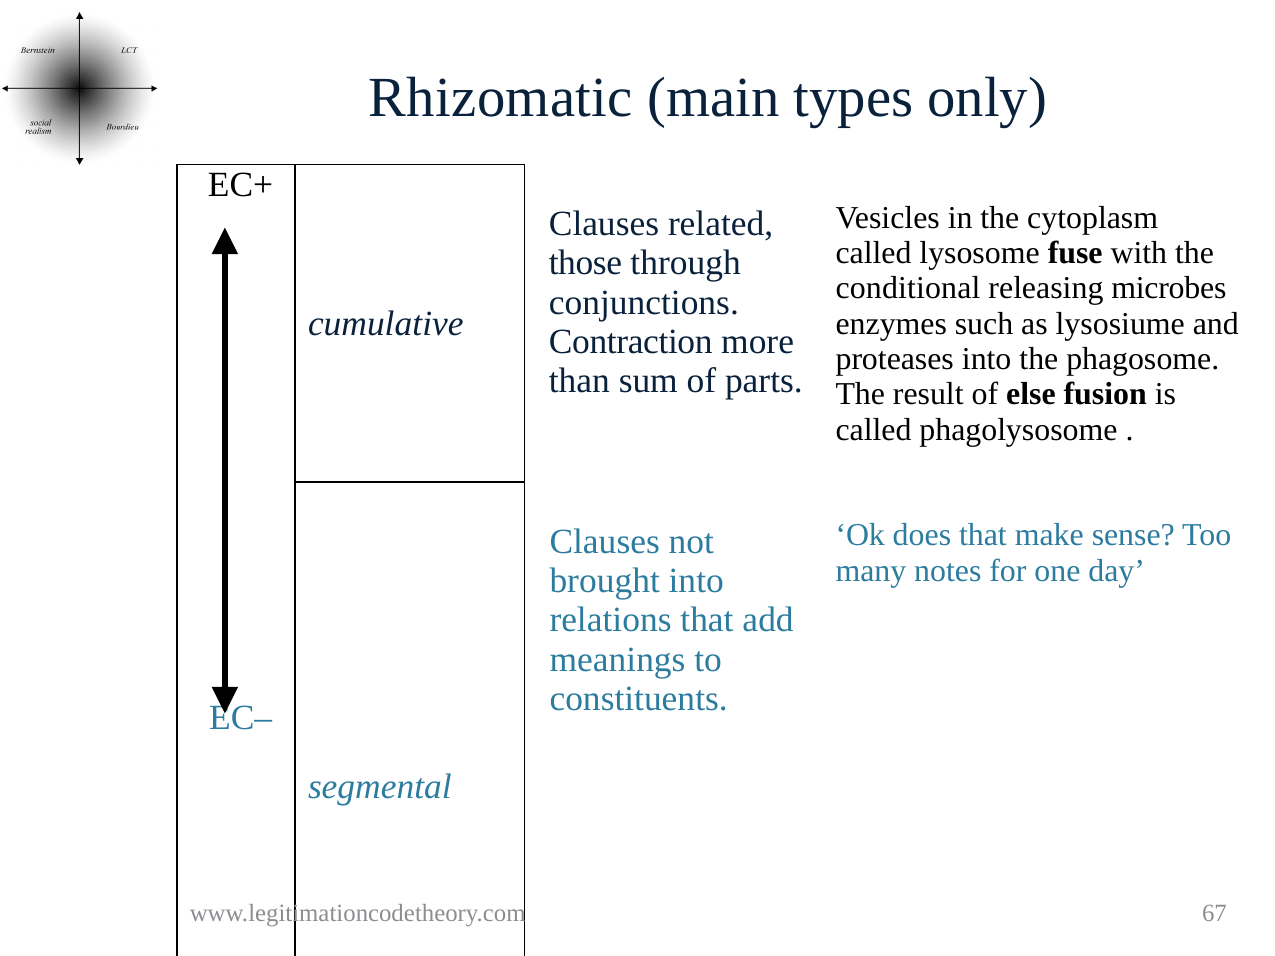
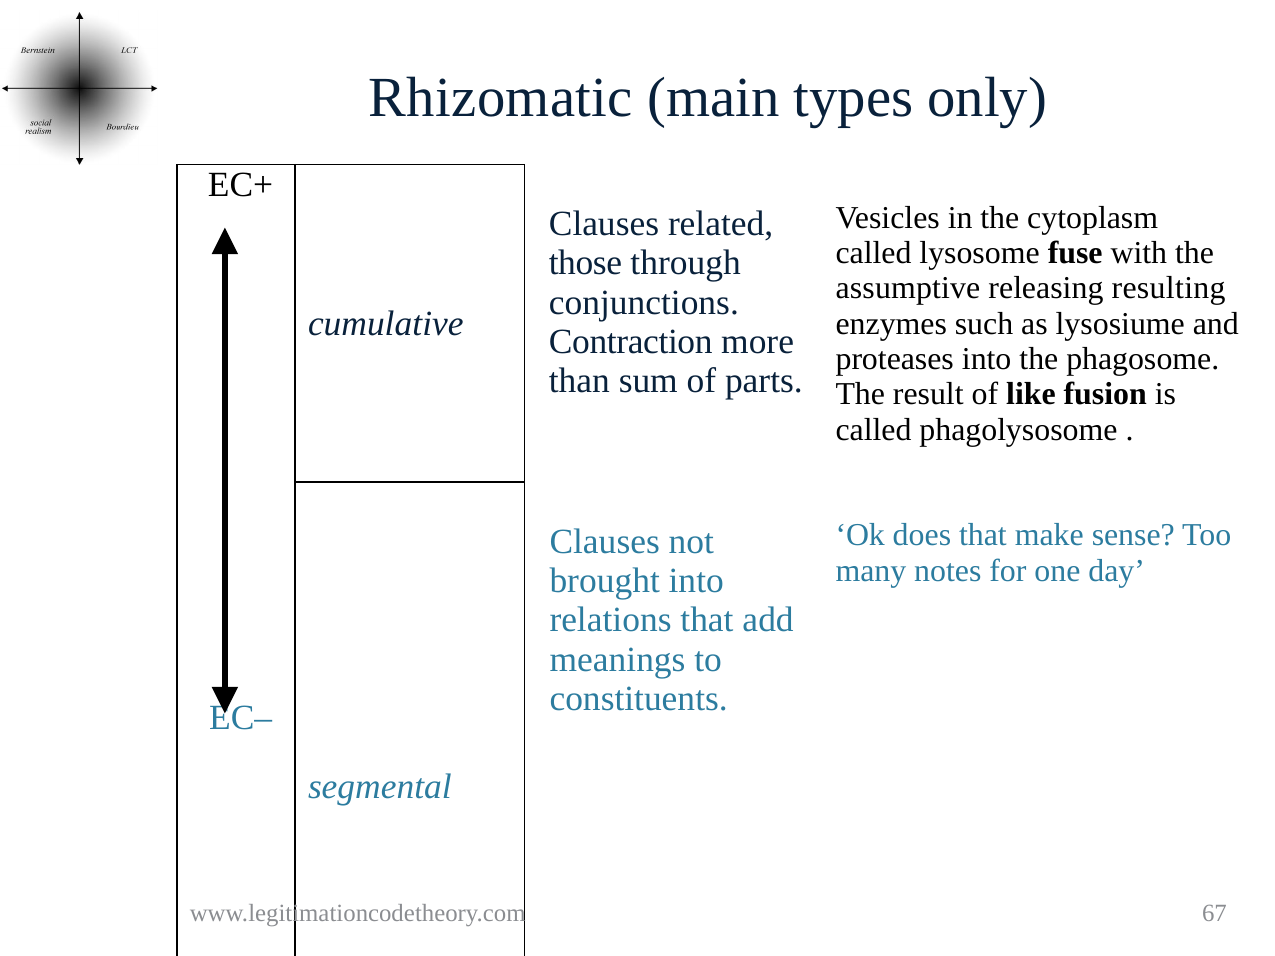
conditional: conditional -> assumptive
microbes: microbes -> resulting
else: else -> like
